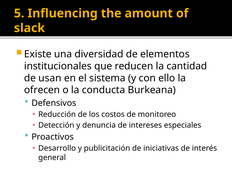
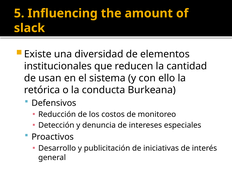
ofrecen: ofrecen -> retórica
